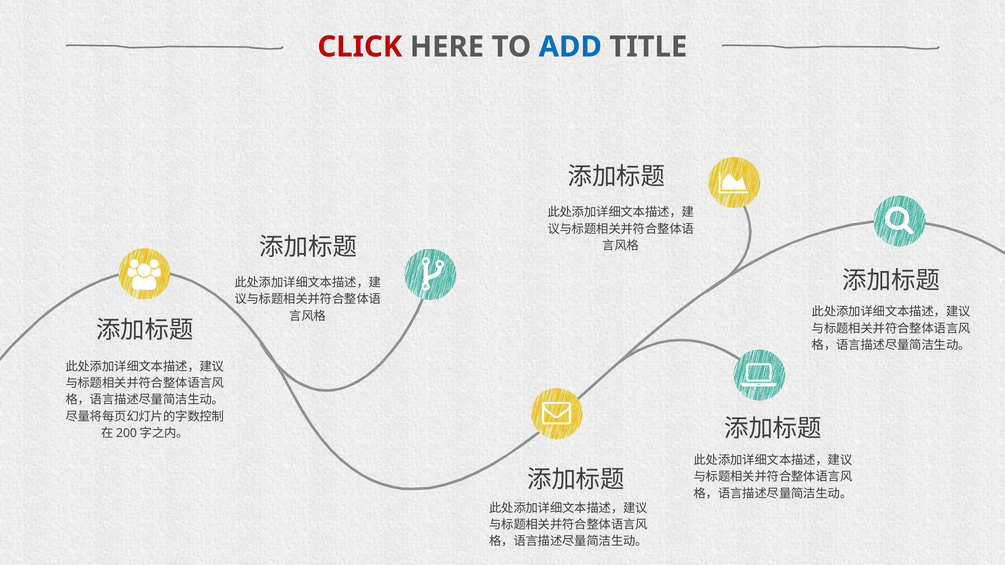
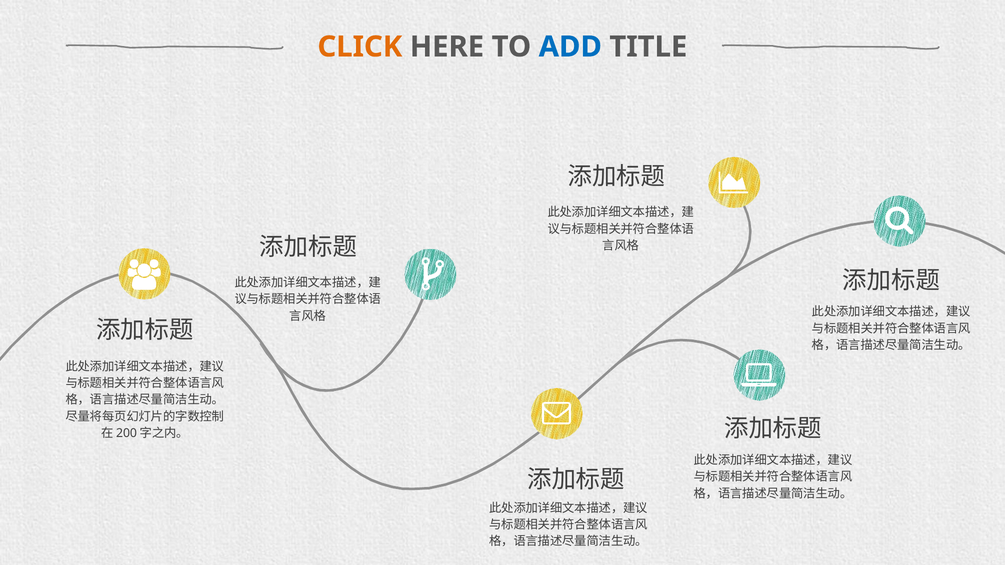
CLICK colour: red -> orange
